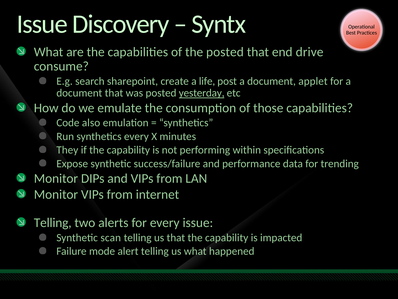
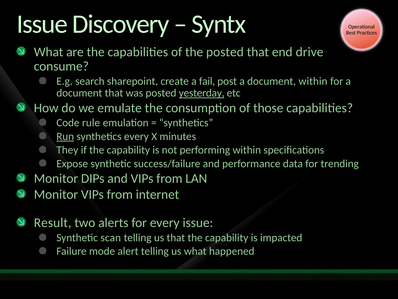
life: life -> fail
document applet: applet -> within
also: also -> rule
Run underline: none -> present
Telling at (53, 222): Telling -> Result
